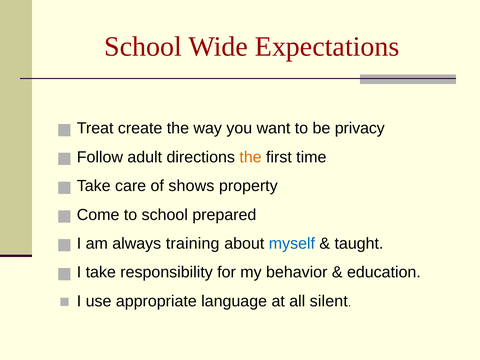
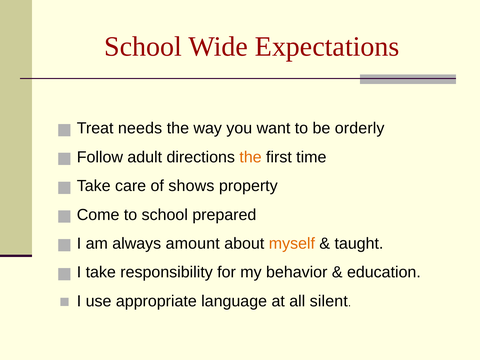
create: create -> needs
privacy: privacy -> orderly
training: training -> amount
myself colour: blue -> orange
